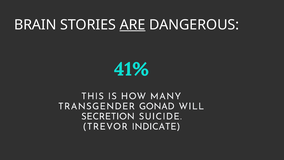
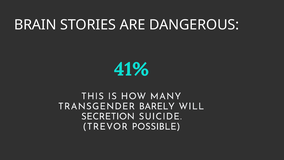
ARE underline: present -> none
GONAD: GONAD -> BARELY
INDICATE: INDICATE -> POSSIBLE
